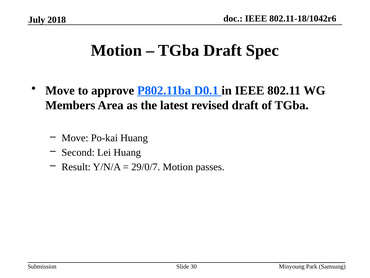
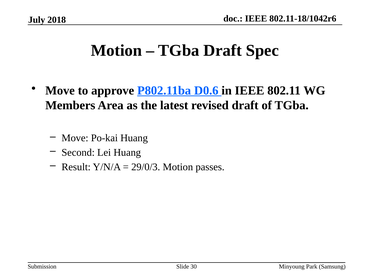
D0.1: D0.1 -> D0.6
29/0/7: 29/0/7 -> 29/0/3
